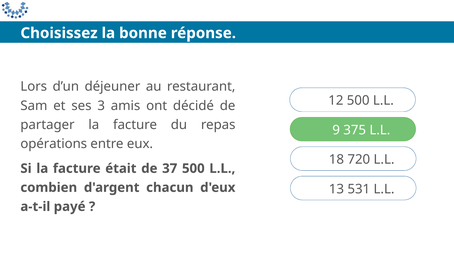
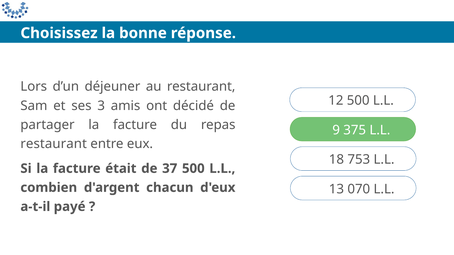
opérations at (54, 144): opérations -> restaurant
720: 720 -> 753
531: 531 -> 070
